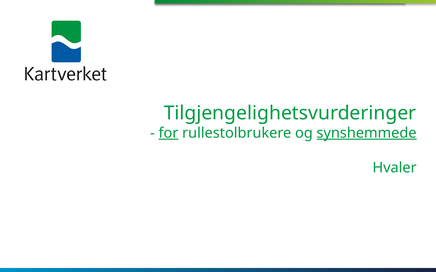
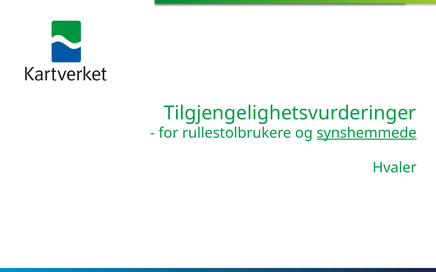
for underline: present -> none
